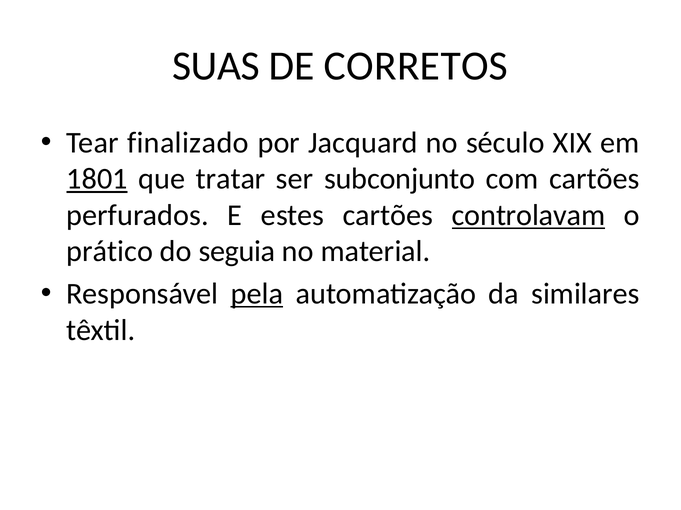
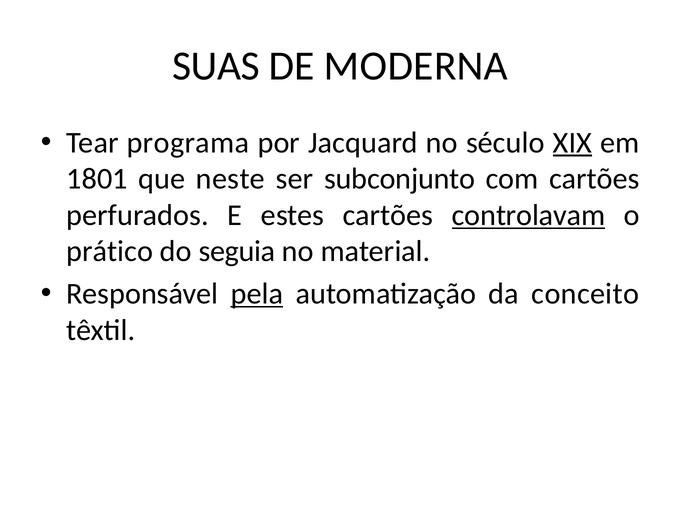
CORRETOS: CORRETOS -> MODERNA
finalizado: finalizado -> programa
XIX underline: none -> present
1801 underline: present -> none
tratar: tratar -> neste
similares: similares -> conceito
